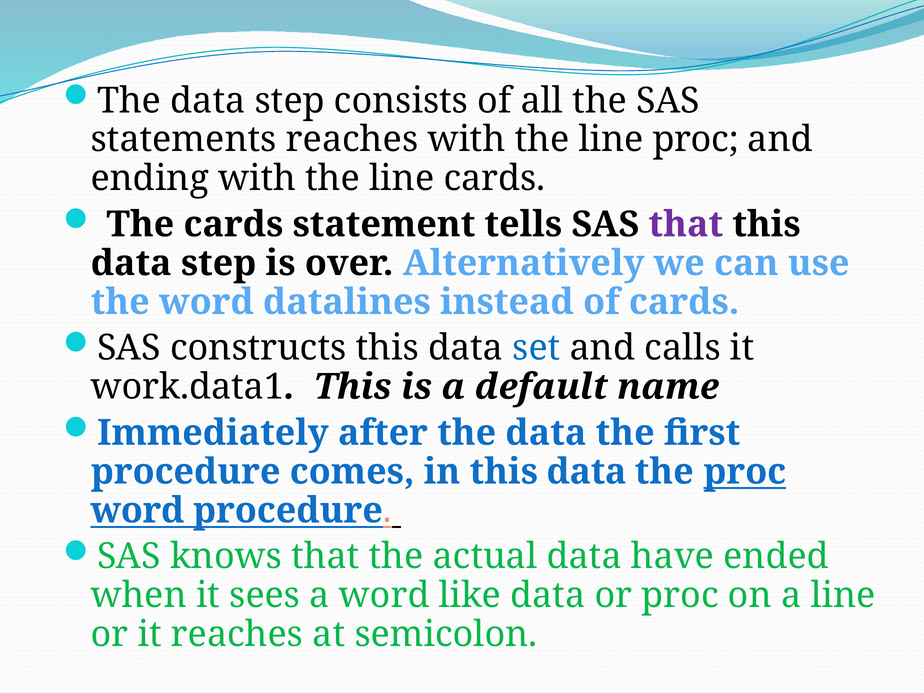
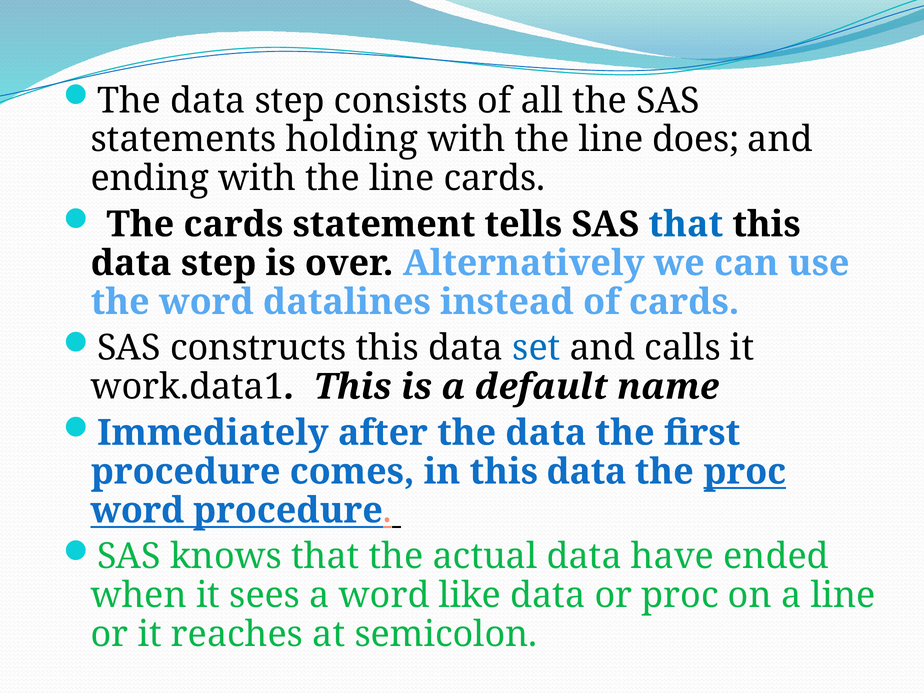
statements reaches: reaches -> holding
line proc: proc -> does
that at (686, 224) colour: purple -> blue
